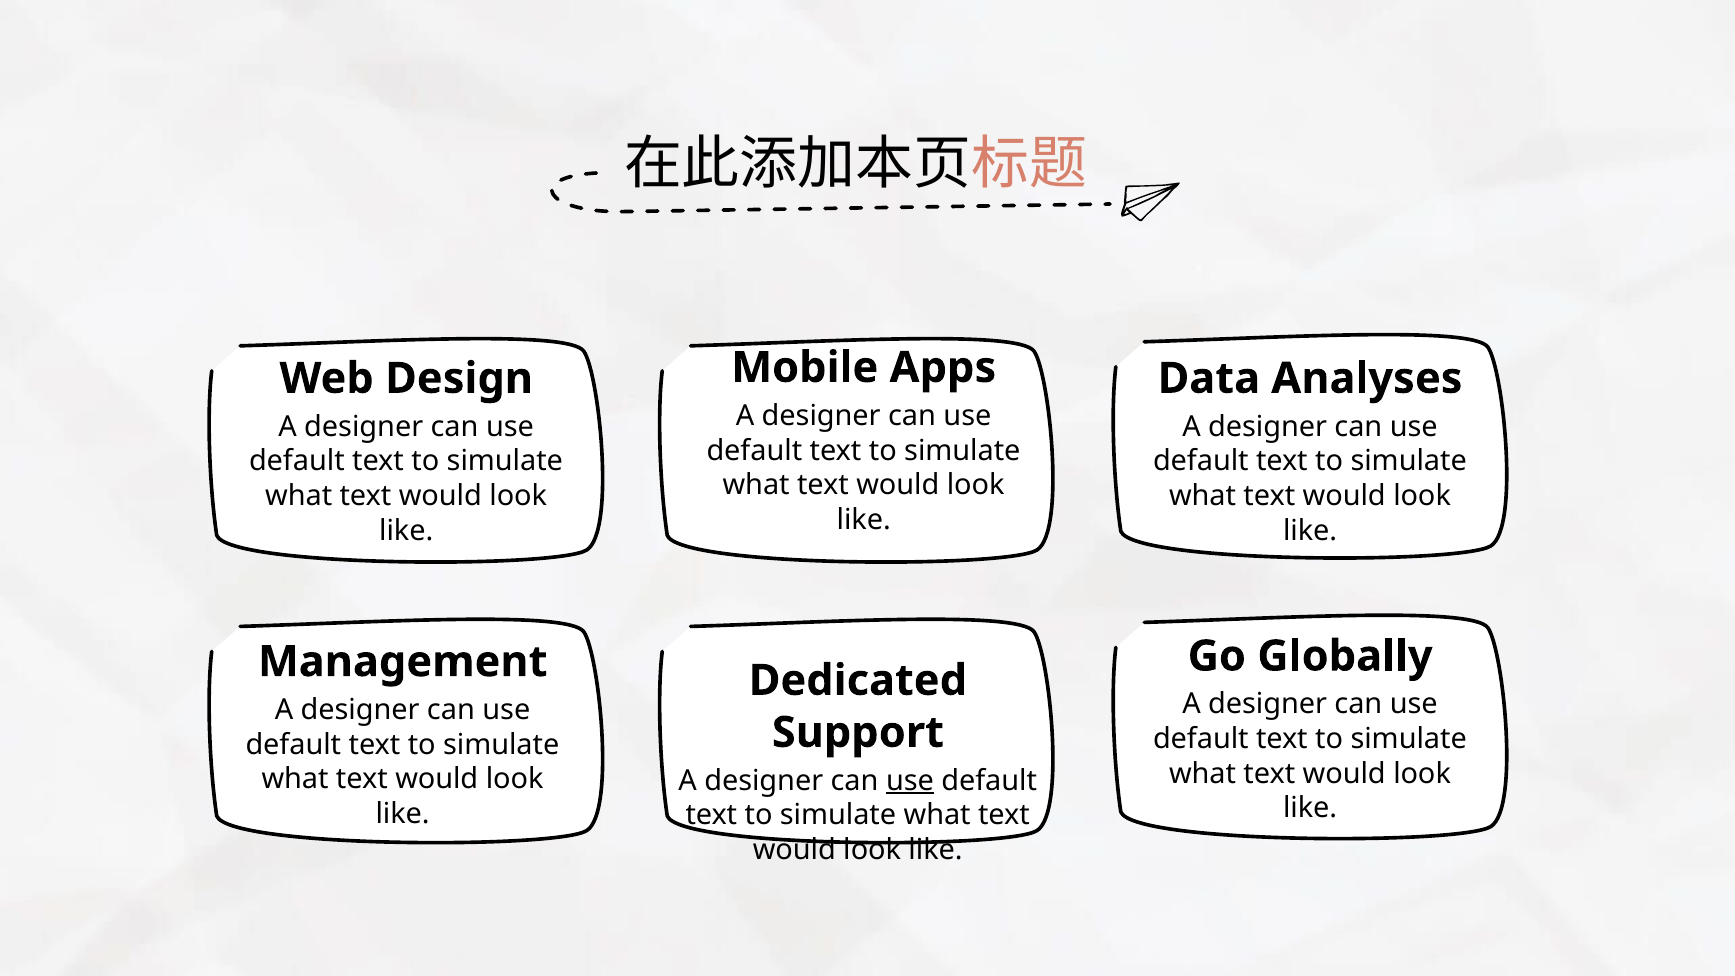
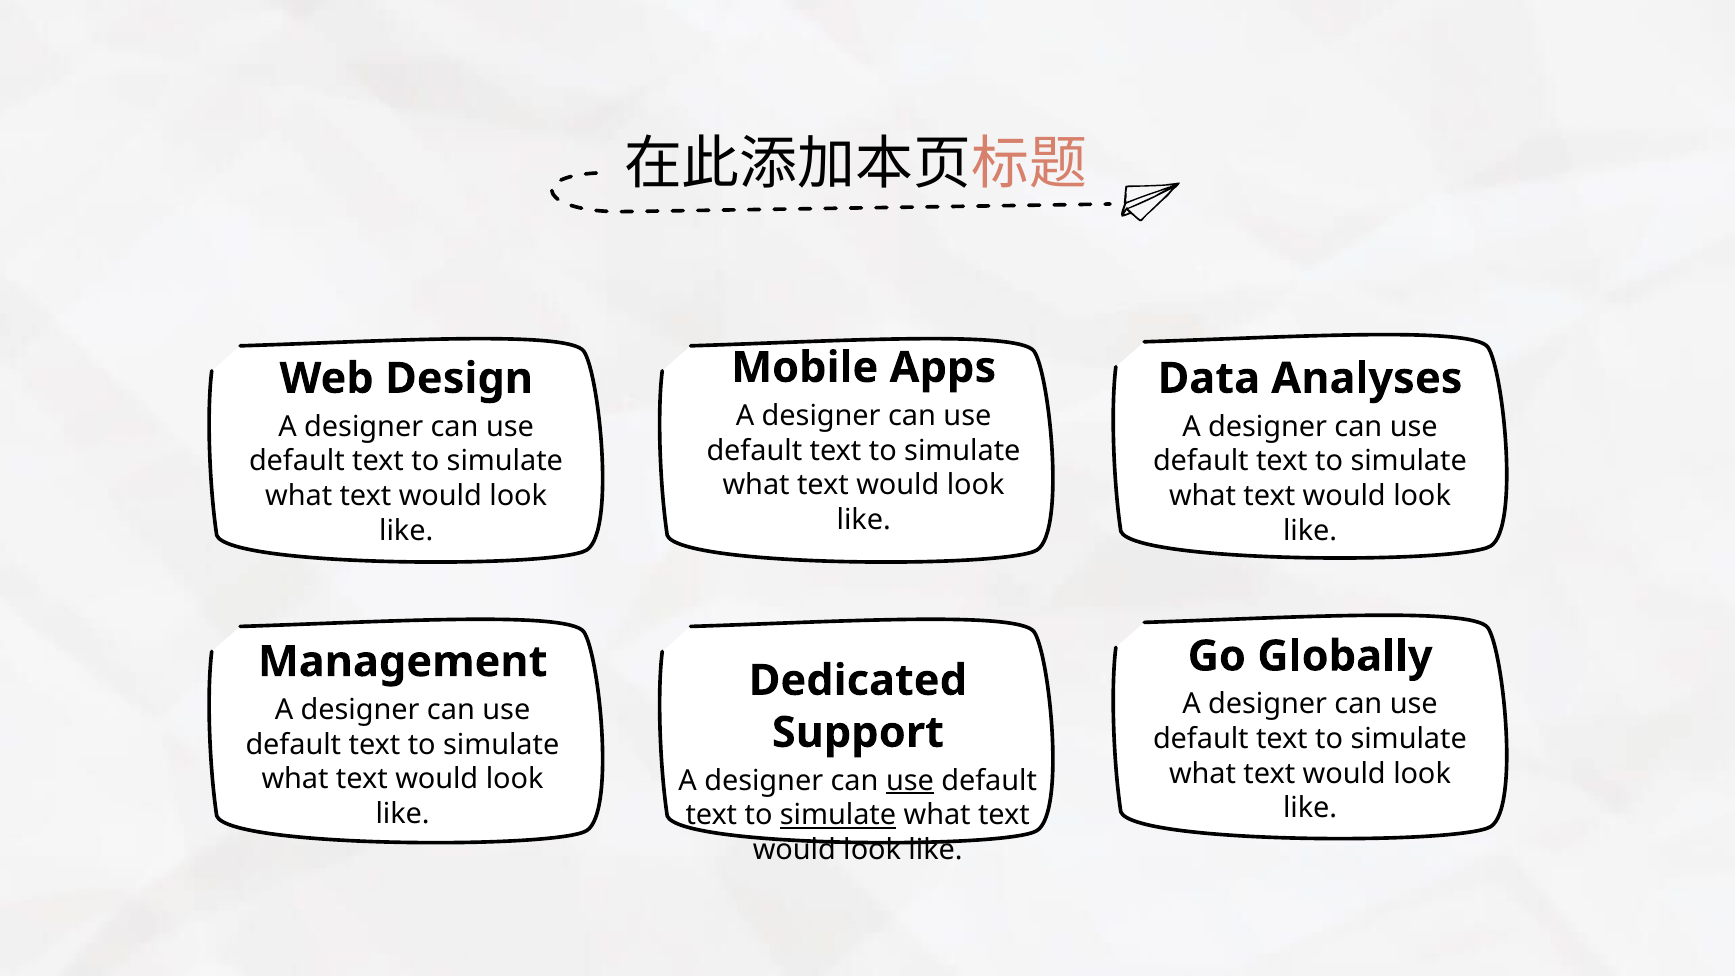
simulate at (838, 815) underline: none -> present
